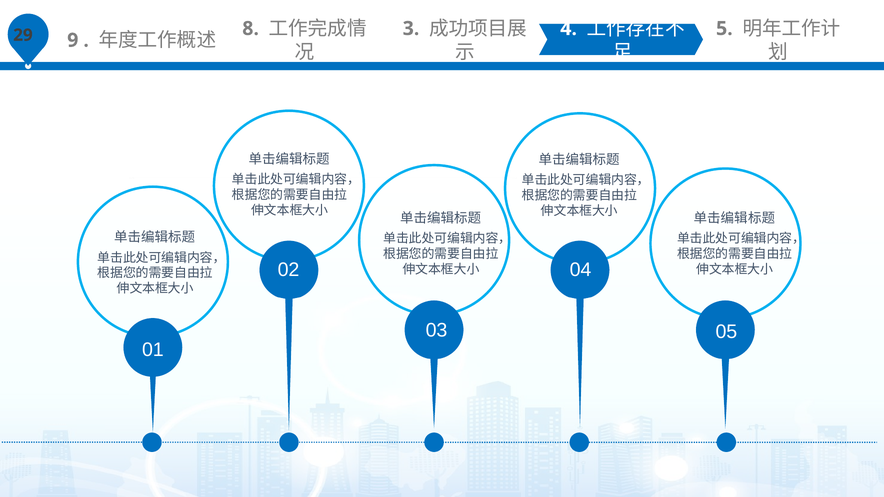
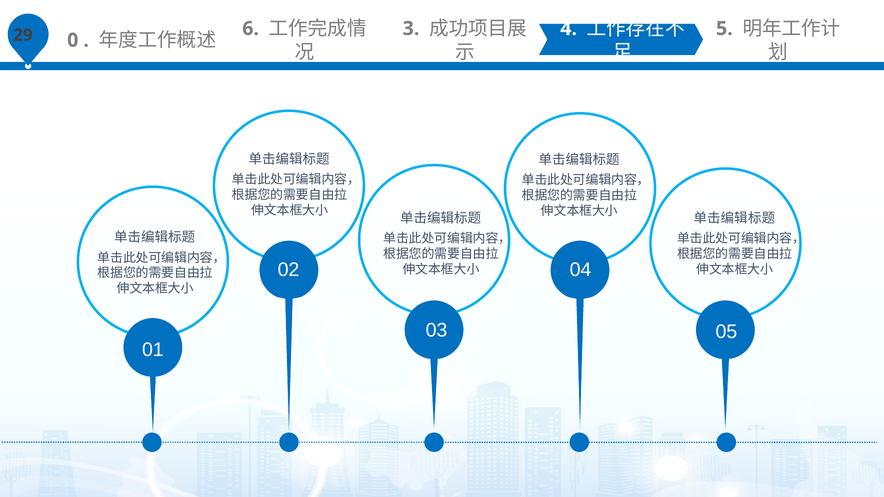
9: 9 -> 0
8: 8 -> 6
